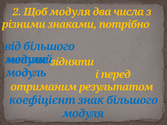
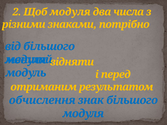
коефіцієнт: коефіцієнт -> обчислення
